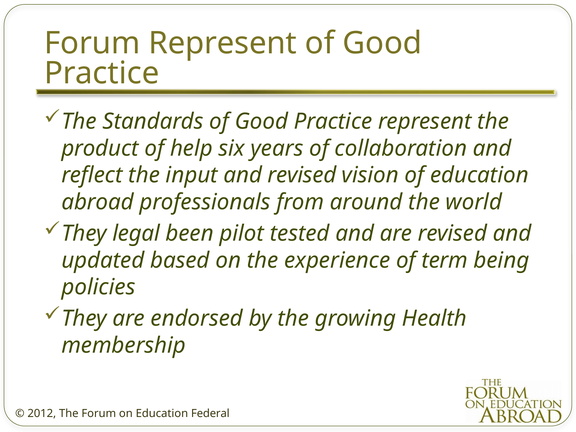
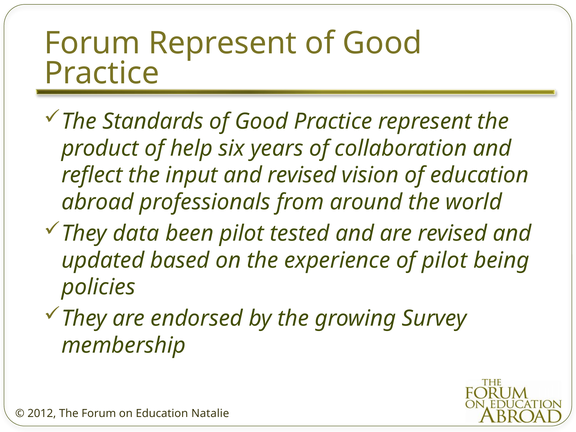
legal: legal -> data
of term: term -> pilot
Health: Health -> Survey
Federal: Federal -> Natalie
